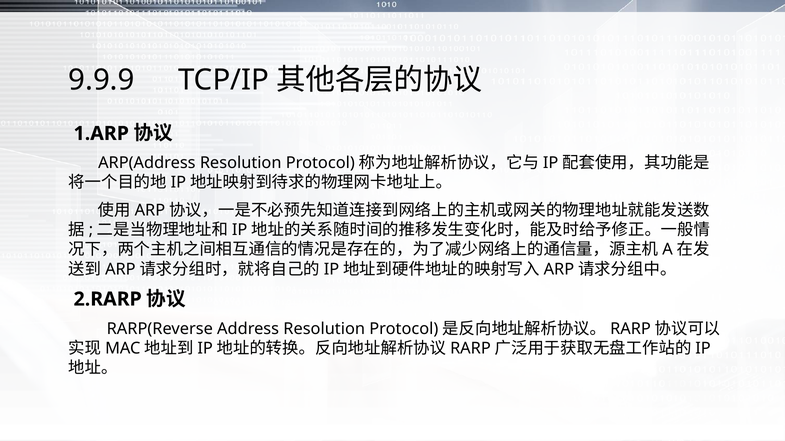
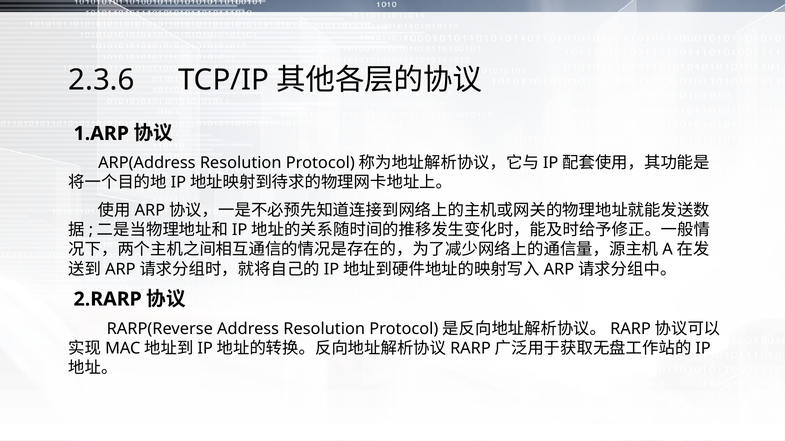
9.9.9: 9.9.9 -> 2.3.6
